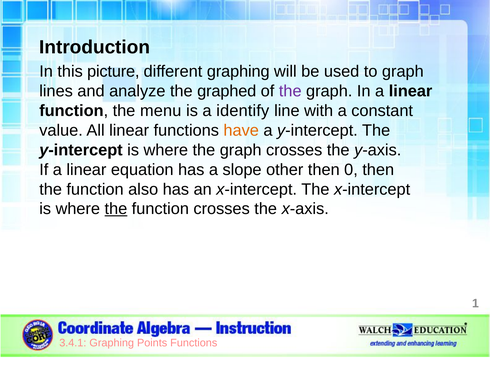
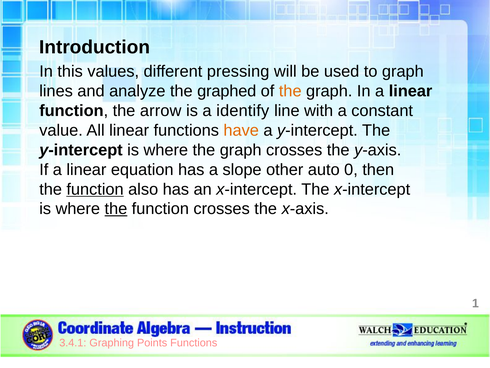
picture: picture -> values
different graphing: graphing -> pressing
the at (290, 91) colour: purple -> orange
menu: menu -> arrow
other then: then -> auto
function at (95, 189) underline: none -> present
